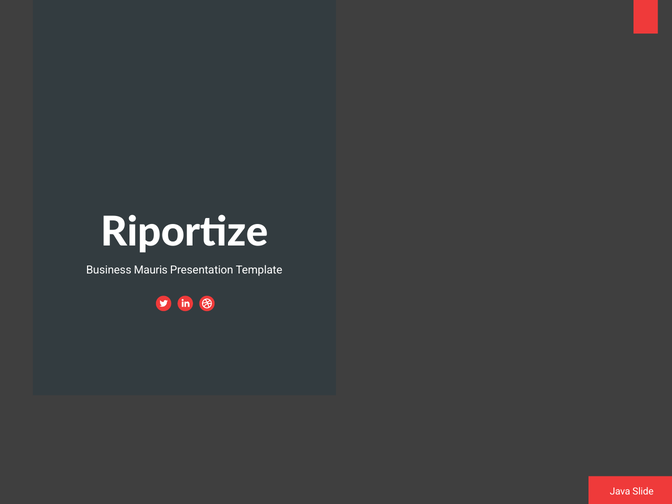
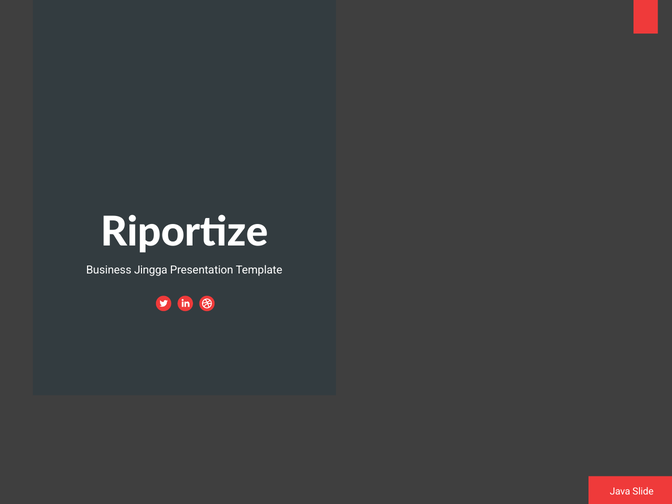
Mauris: Mauris -> Jingga
